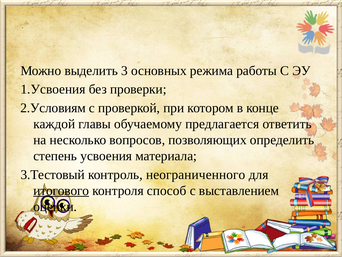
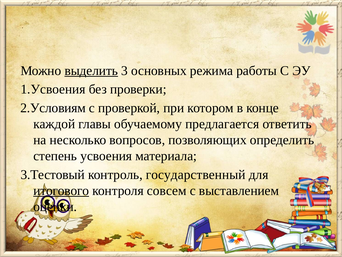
выделить underline: none -> present
неограниченного: неограниченного -> государственный
способ: способ -> совсем
